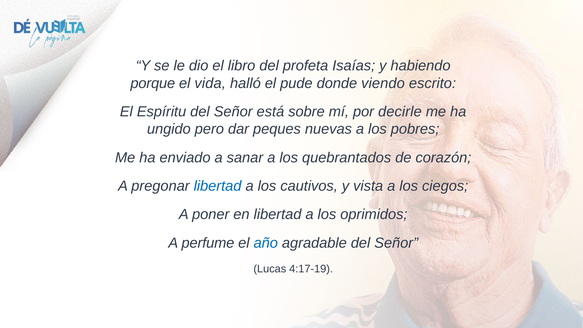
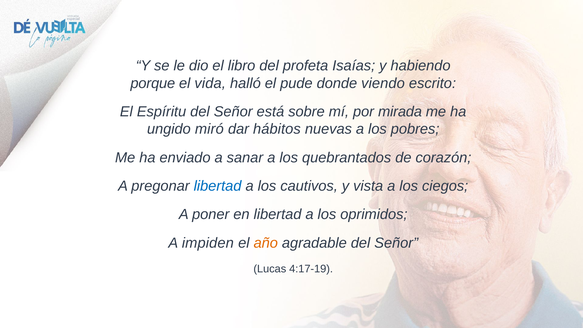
decirle: decirle -> mirada
pero: pero -> miró
peques: peques -> hábitos
perfume: perfume -> impiden
año colour: blue -> orange
